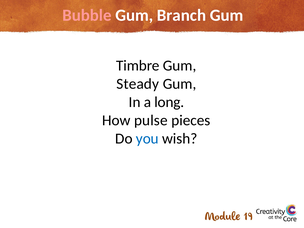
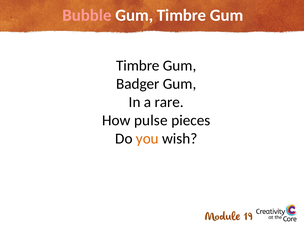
Branch at (182, 15): Branch -> Timbre
Steady: Steady -> Badger
long: long -> rare
you colour: blue -> orange
